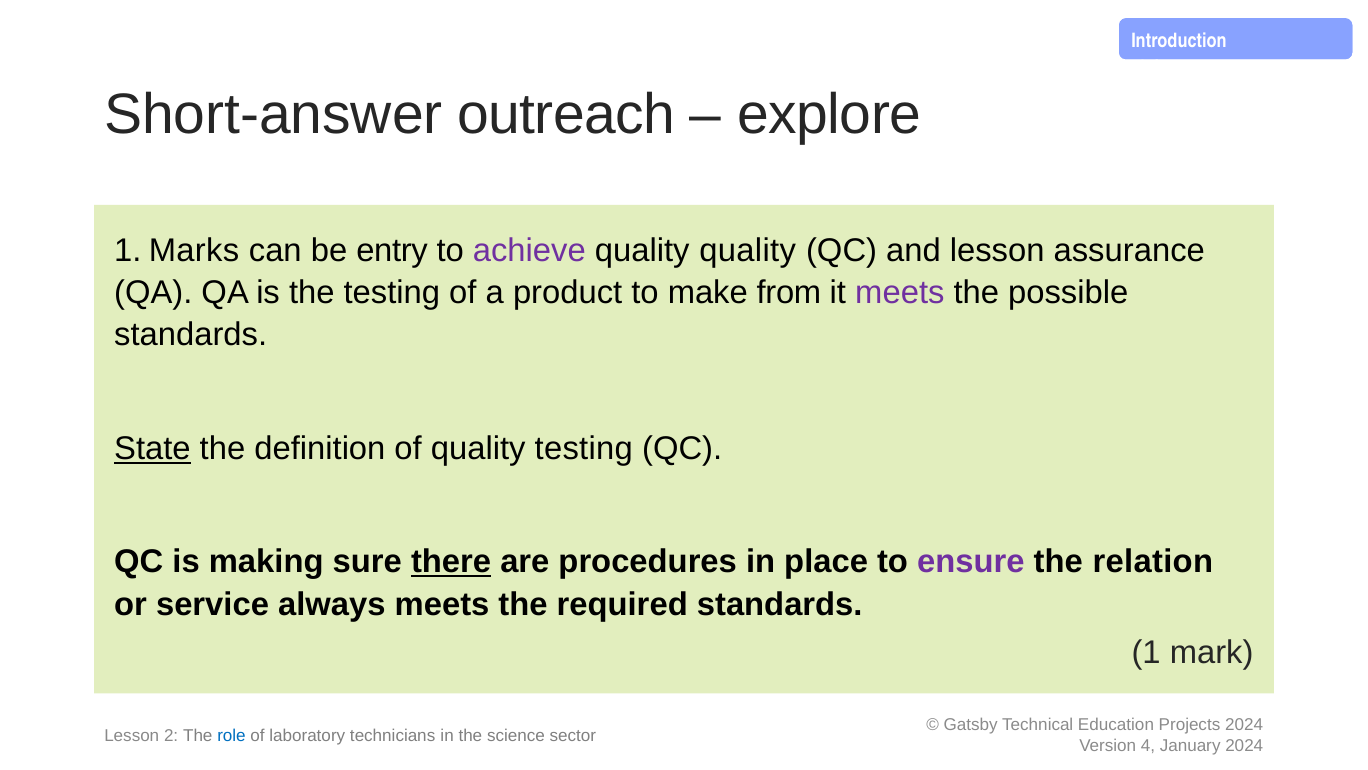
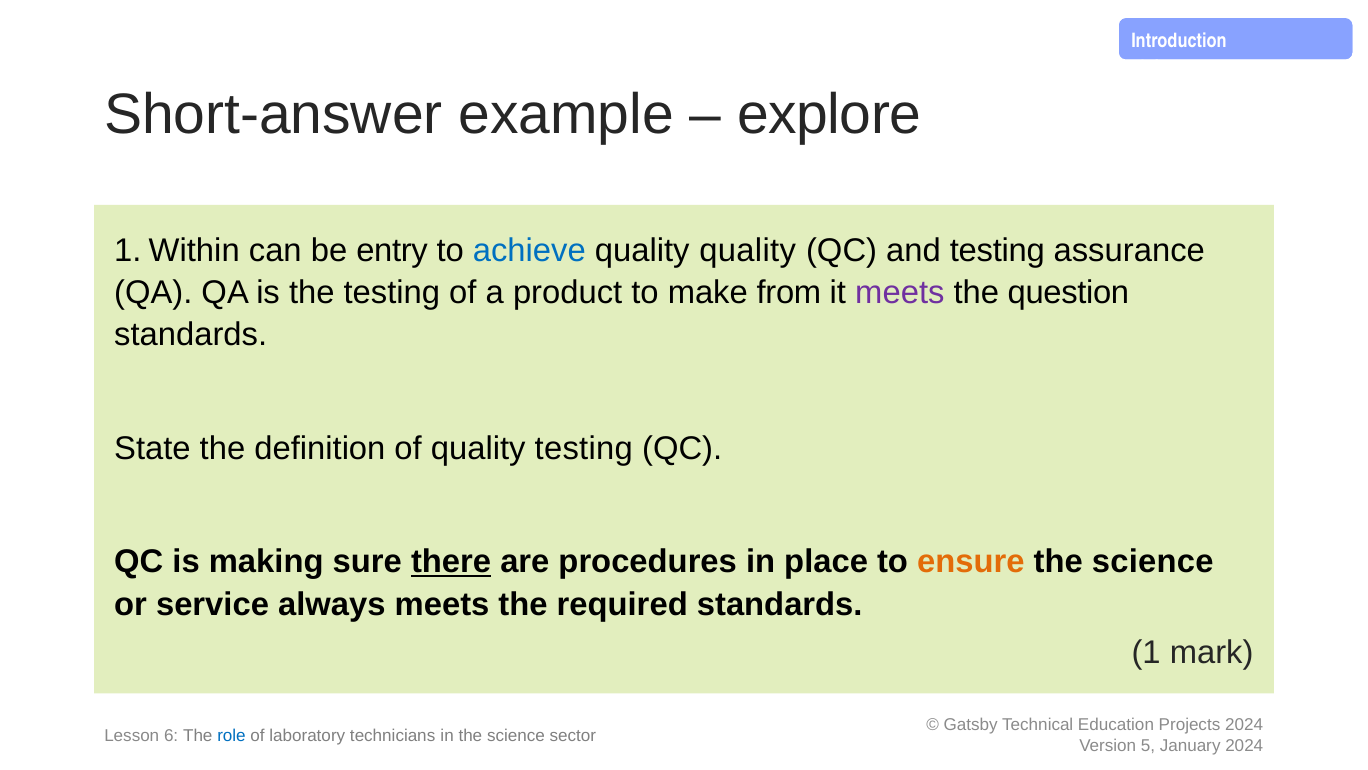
outreach: outreach -> example
Marks: Marks -> Within
achieve colour: purple -> blue
and lesson: lesson -> testing
possible: possible -> question
State underline: present -> none
ensure colour: purple -> orange
relation at (1153, 562): relation -> science
2: 2 -> 6
4: 4 -> 5
